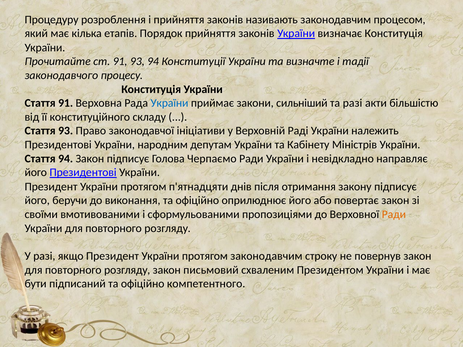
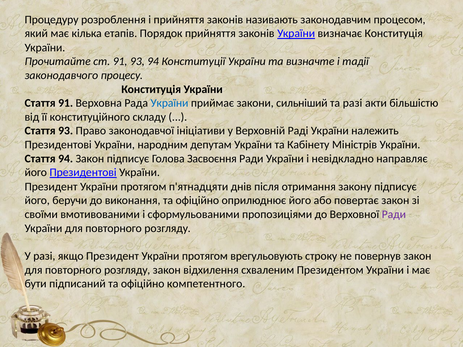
Черпаємо: Черпаємо -> Засвоєння
Ради at (394, 215) colour: orange -> purple
протягом законодавчим: законодавчим -> врегульовують
письмовий: письмовий -> відхилення
